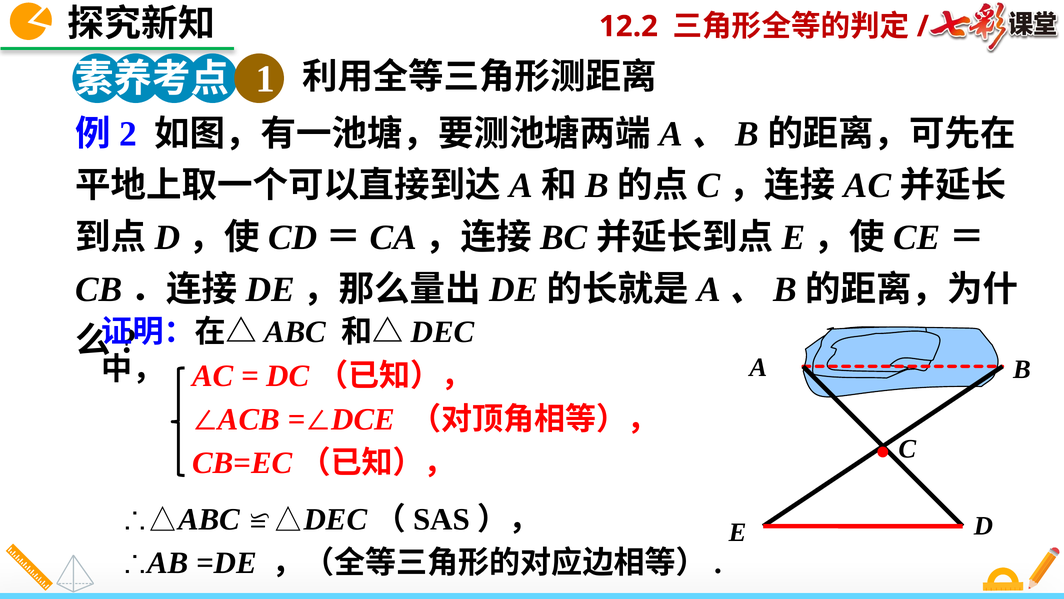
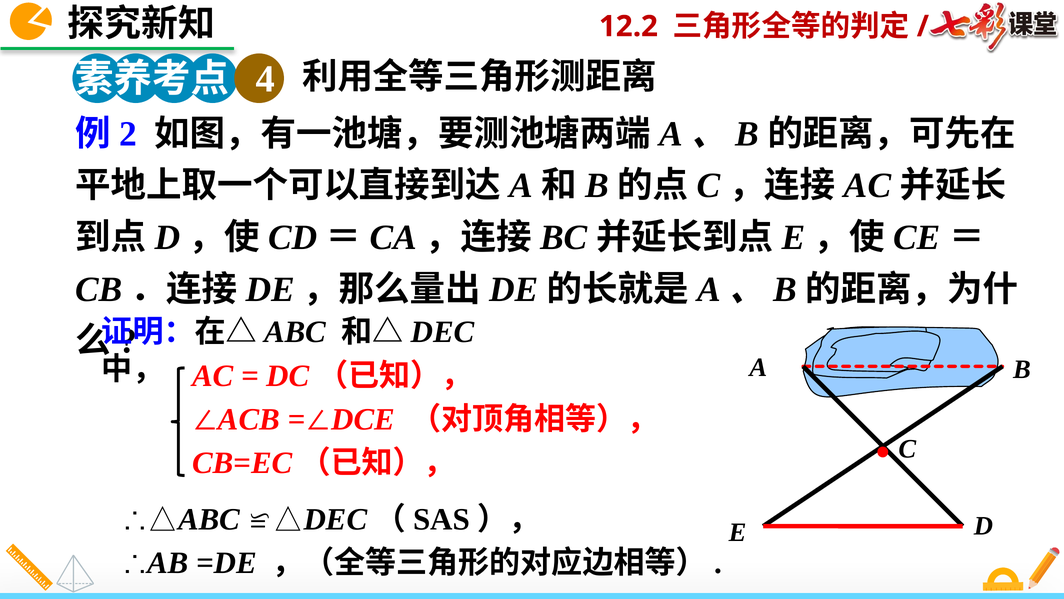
1: 1 -> 4
